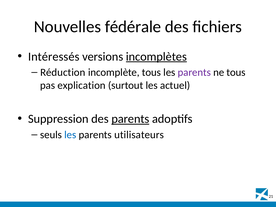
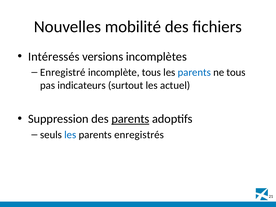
fédérale: fédérale -> mobilité
incomplètes underline: present -> none
Réduction: Réduction -> Enregistré
parents at (194, 72) colour: purple -> blue
explication: explication -> indicateurs
utilisateurs: utilisateurs -> enregistrés
